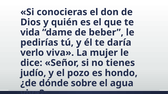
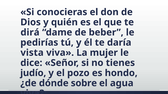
vida: vida -> dirá
verlo: verlo -> vista
